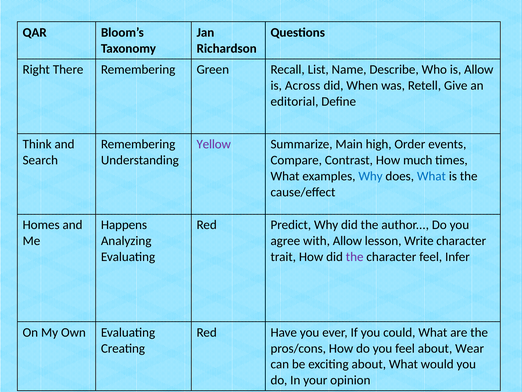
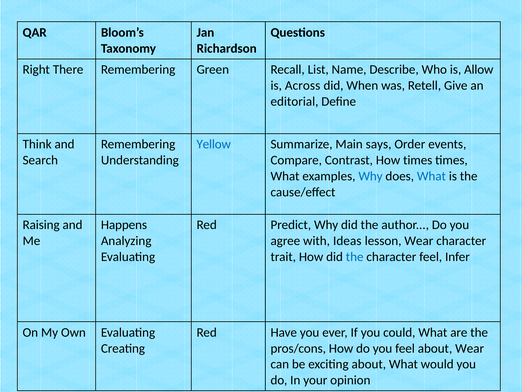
Yellow colour: purple -> blue
high: high -> says
How much: much -> times
Homes: Homes -> Raising
with Allow: Allow -> Ideas
lesson Write: Write -> Wear
the at (355, 257) colour: purple -> blue
